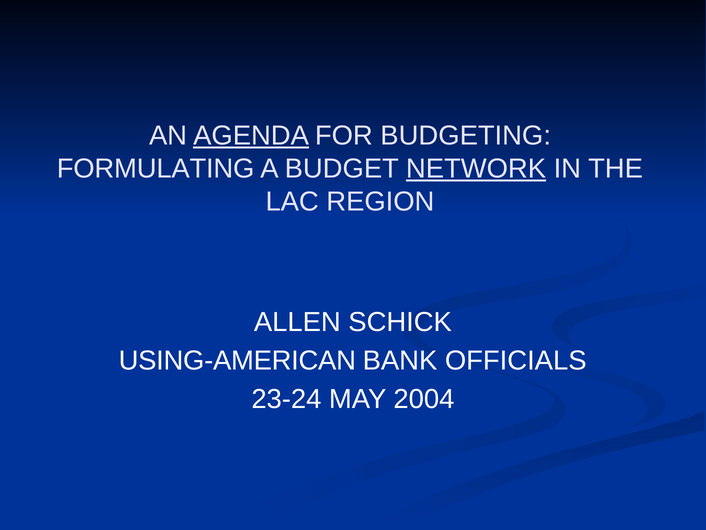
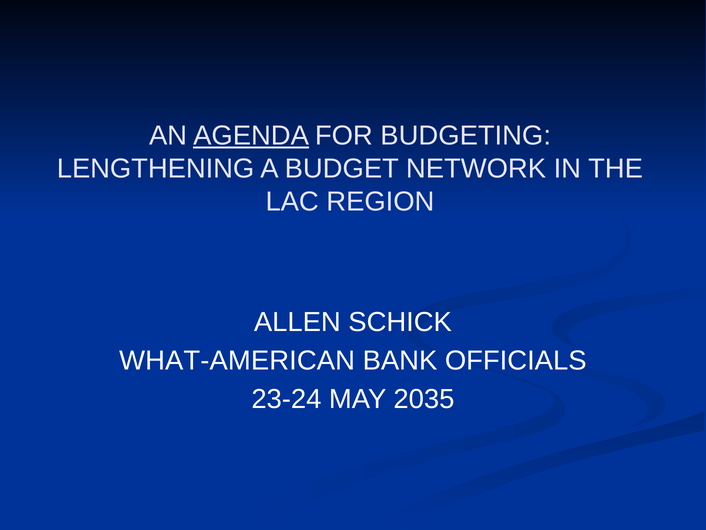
FORMULATING: FORMULATING -> LENGTHENING
NETWORK underline: present -> none
USING-AMERICAN: USING-AMERICAN -> WHAT-AMERICAN
2004: 2004 -> 2035
